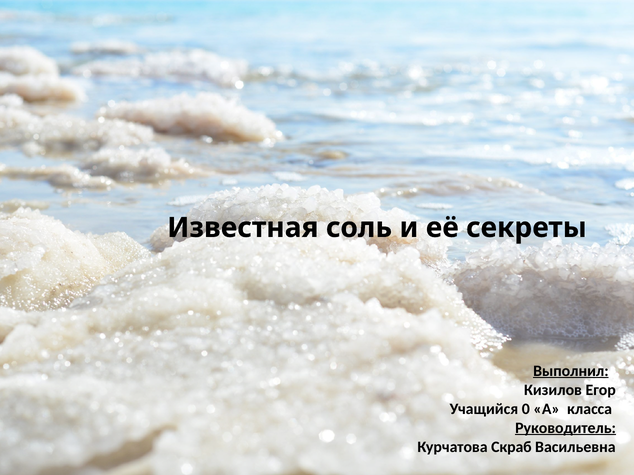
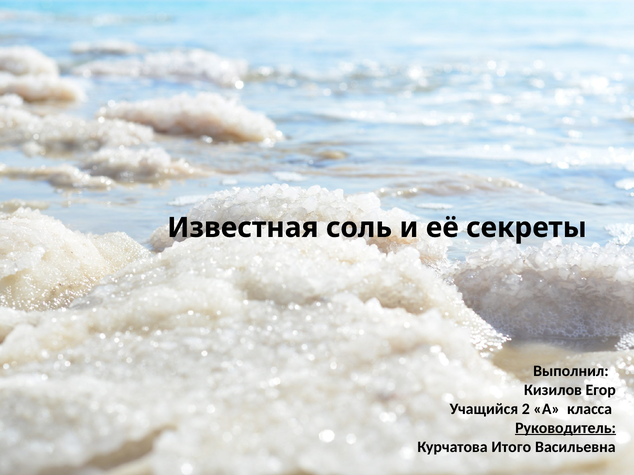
Выполнил underline: present -> none
0: 0 -> 2
Скраб: Скраб -> Итого
